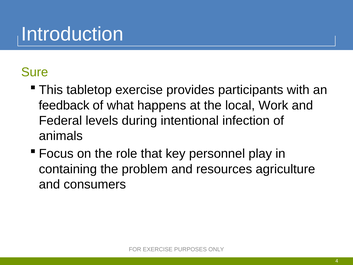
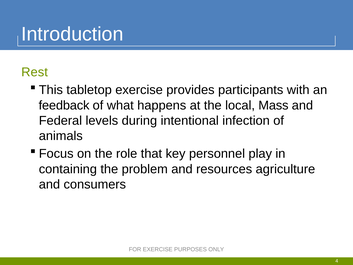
Sure: Sure -> Rest
Work: Work -> Mass
